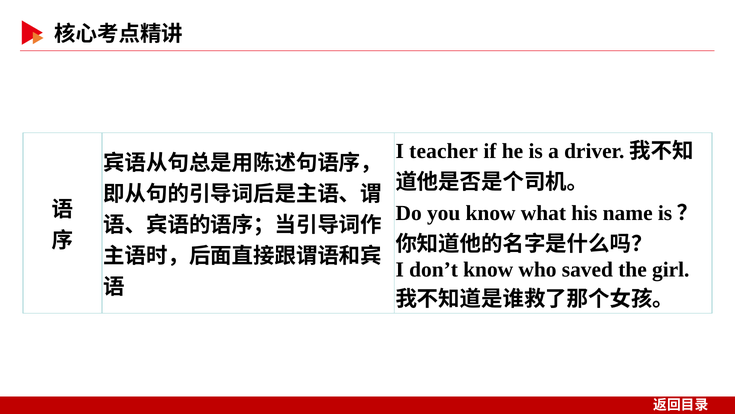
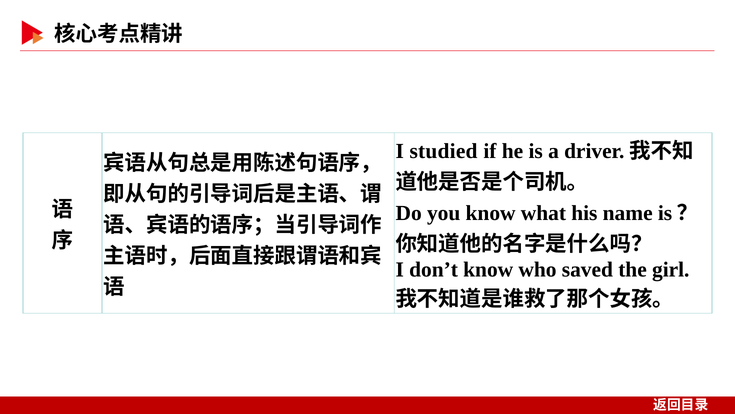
teacher: teacher -> studied
